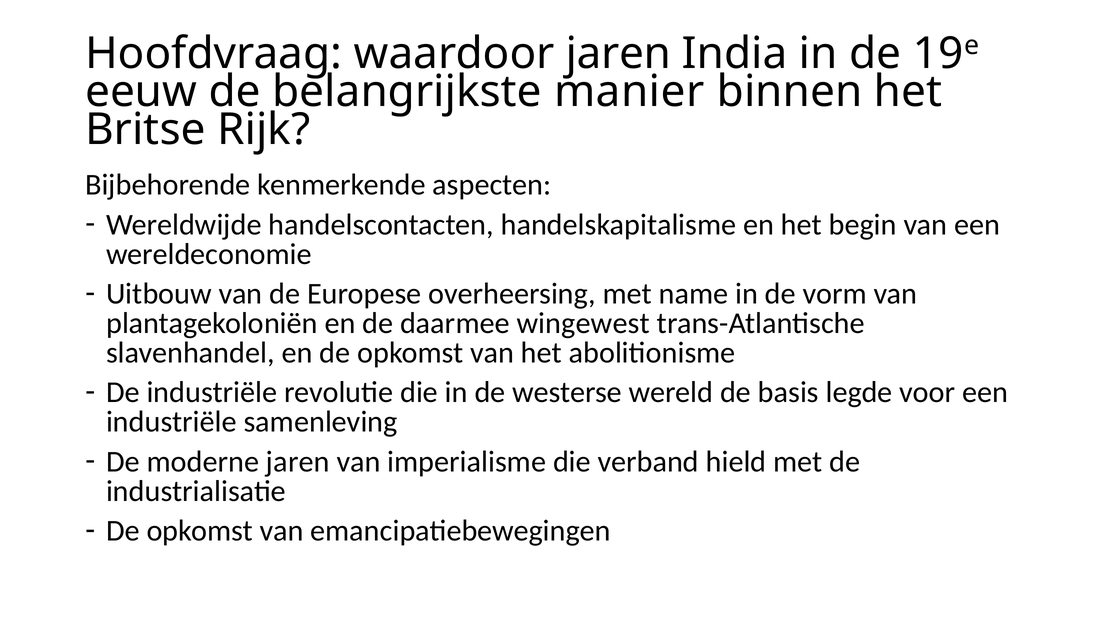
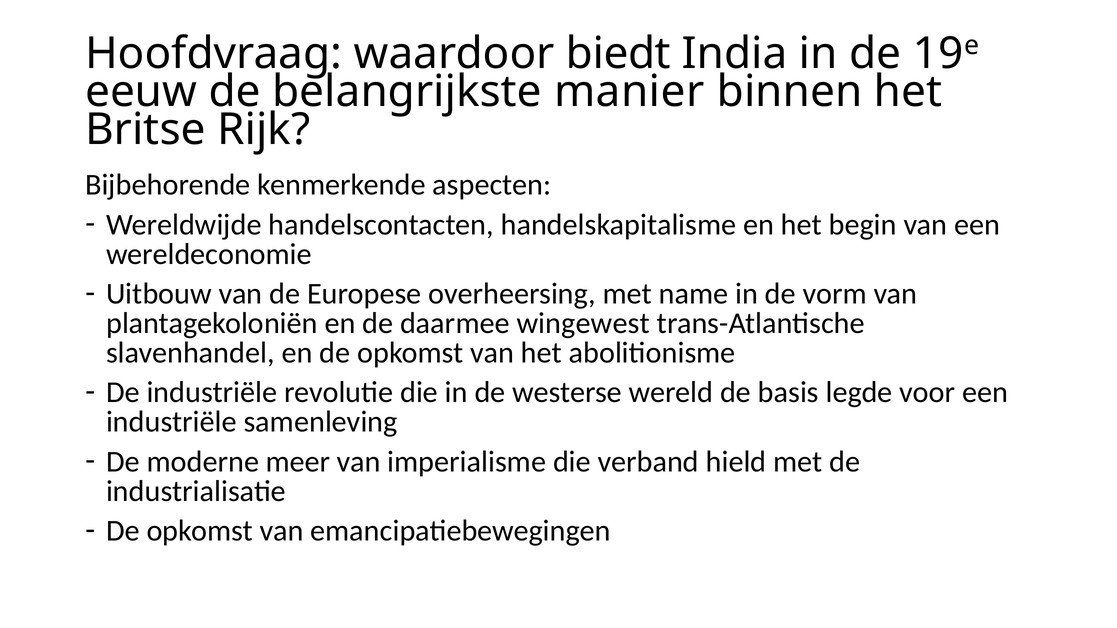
waardoor jaren: jaren -> biedt
moderne jaren: jaren -> meer
